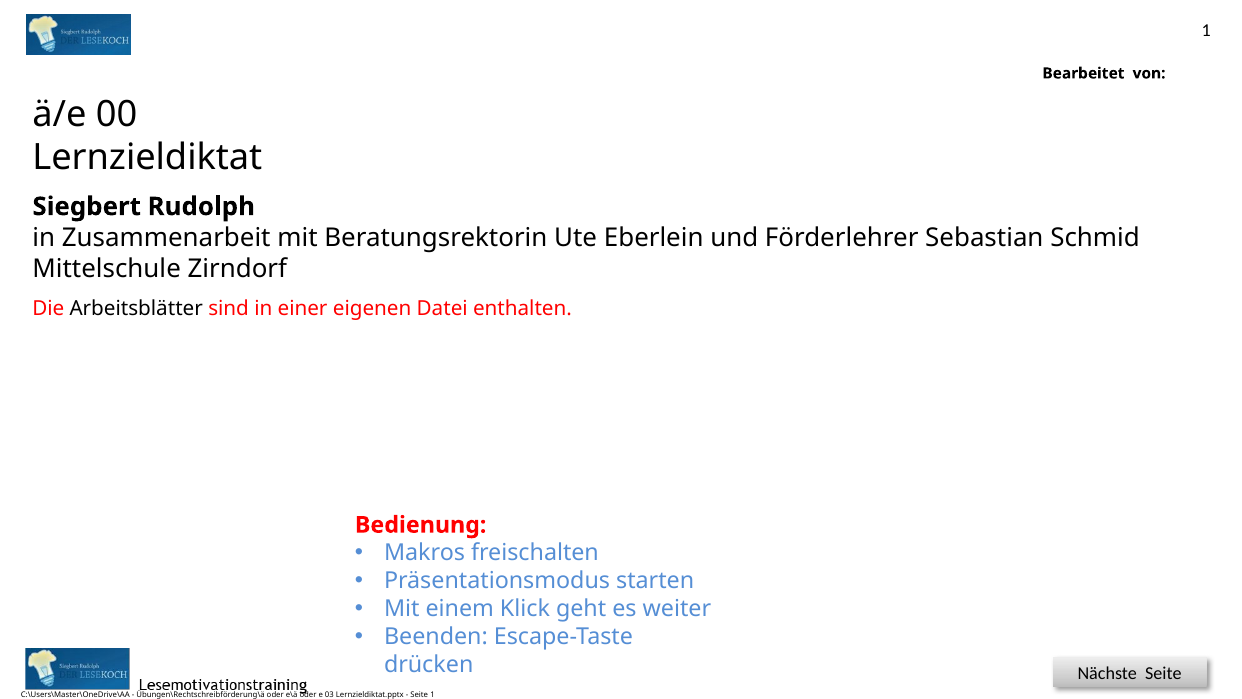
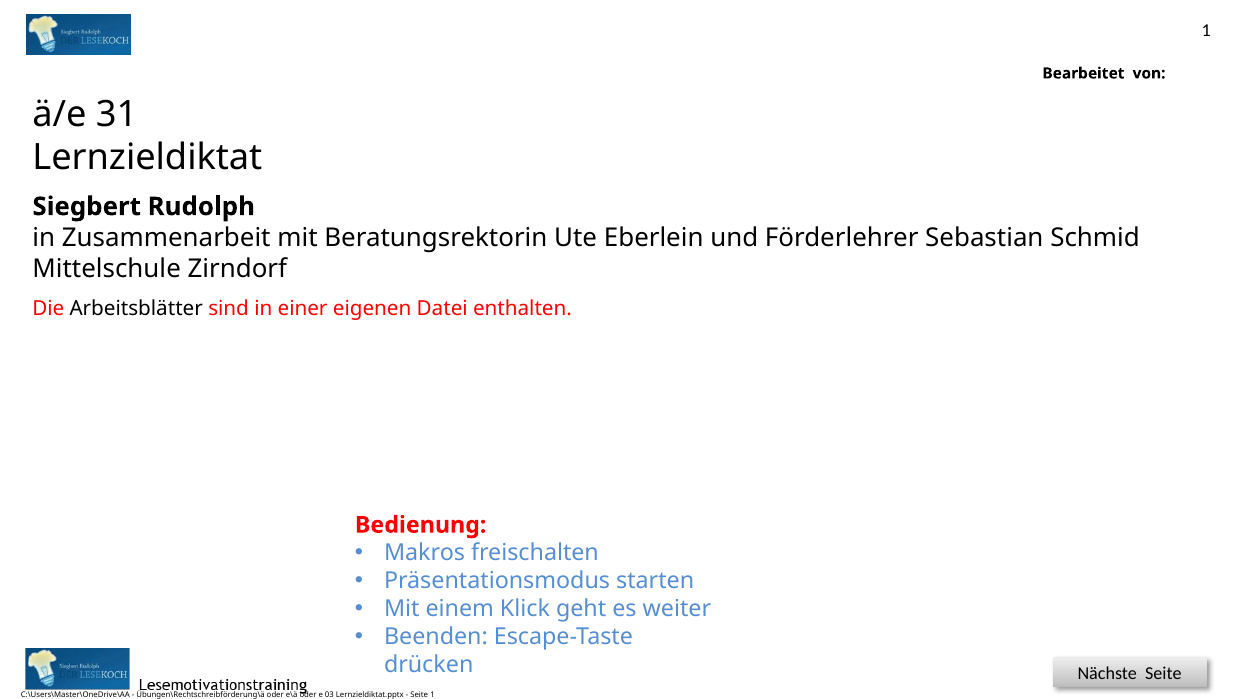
00: 00 -> 31
